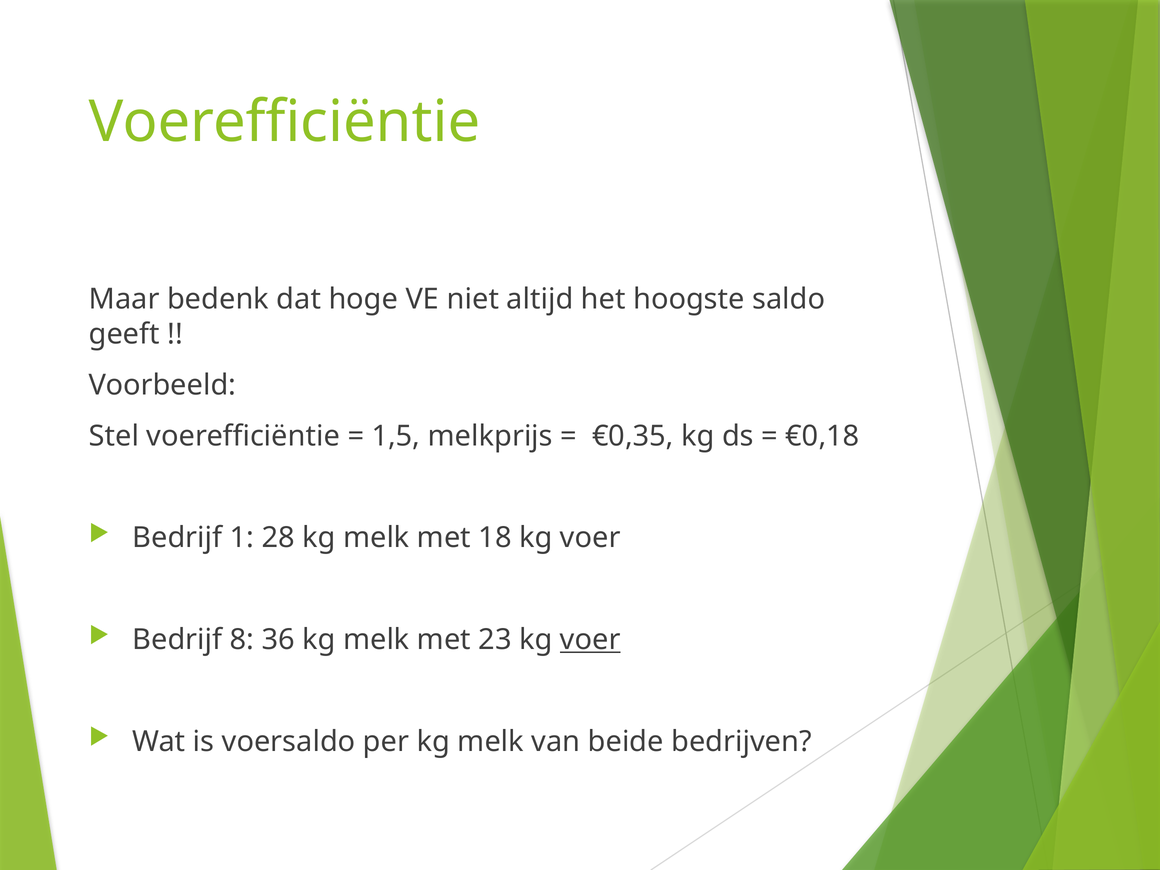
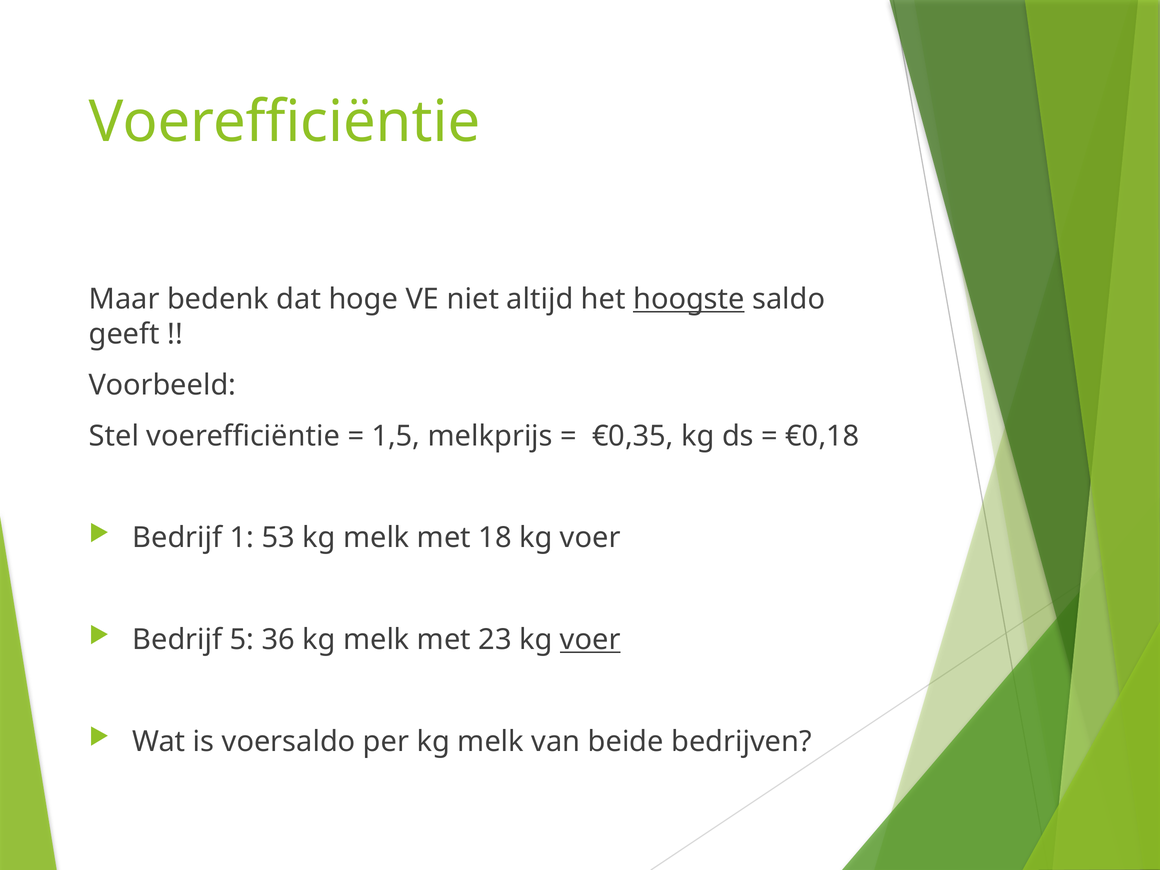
hoogste underline: none -> present
28: 28 -> 53
8: 8 -> 5
